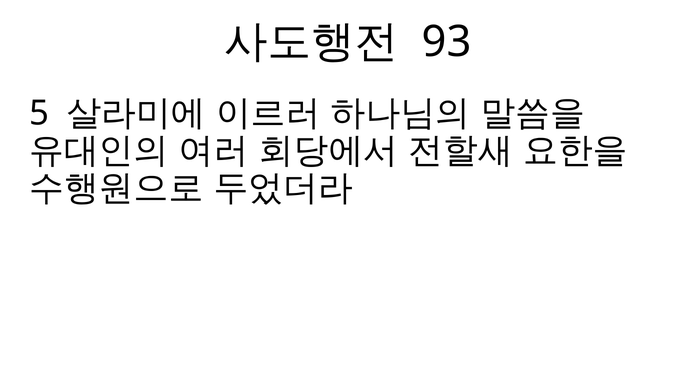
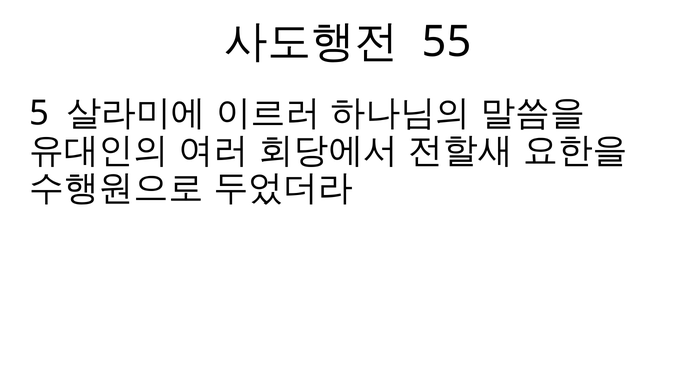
93: 93 -> 55
